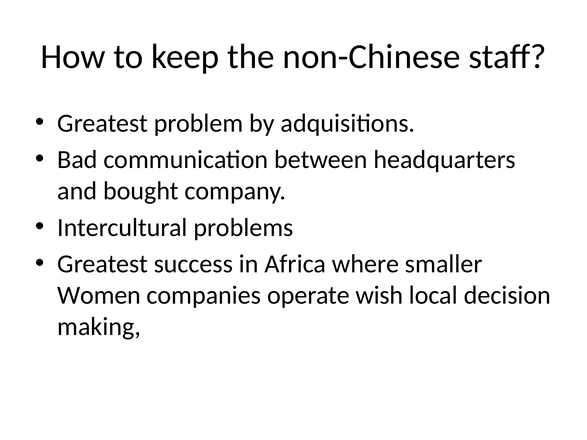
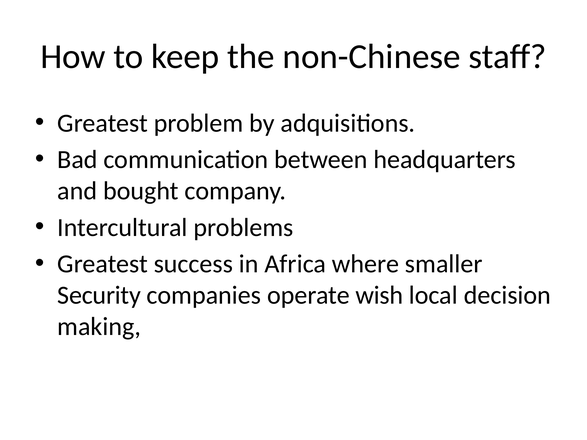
Women: Women -> Security
